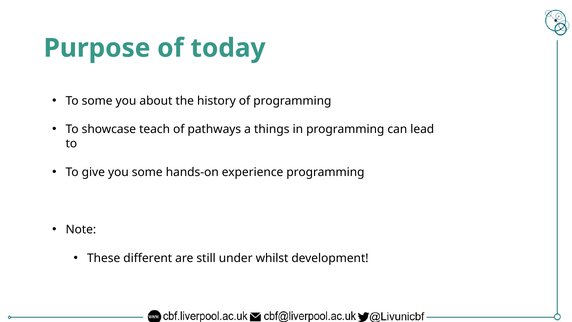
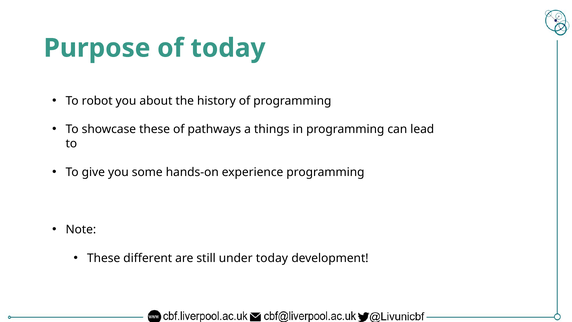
To some: some -> robot
showcase teach: teach -> these
under whilst: whilst -> today
